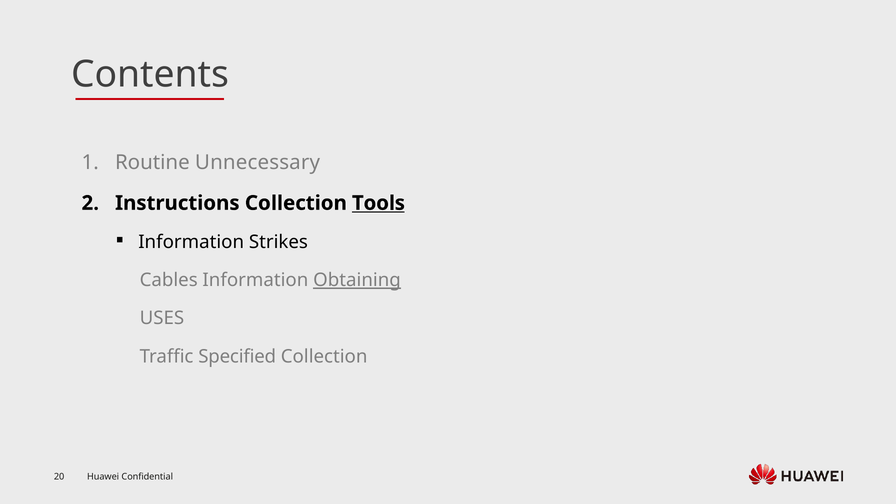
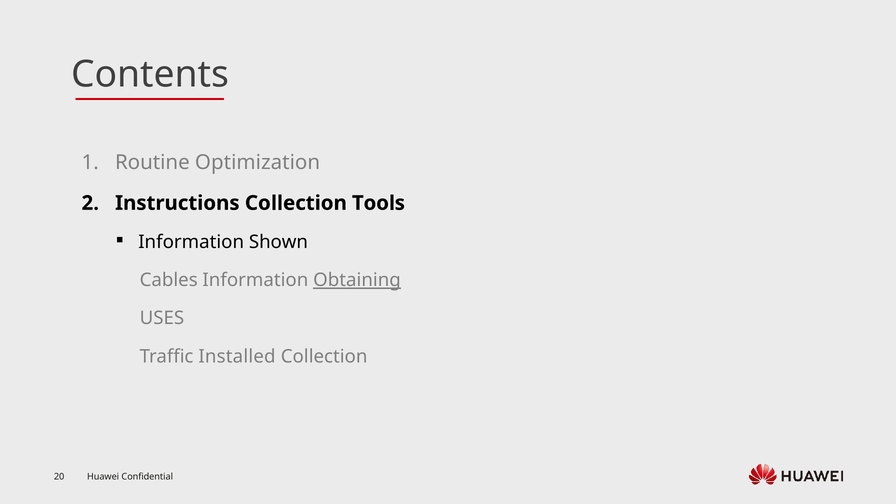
Unnecessary: Unnecessary -> Optimization
Tools underline: present -> none
Strikes: Strikes -> Shown
Specified: Specified -> Installed
